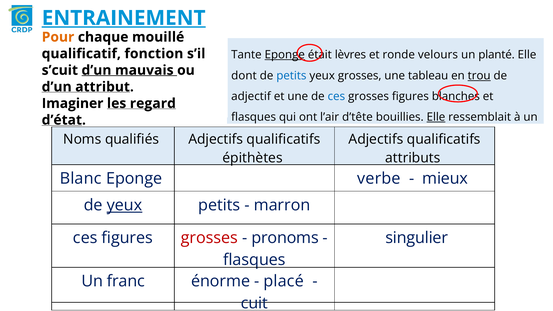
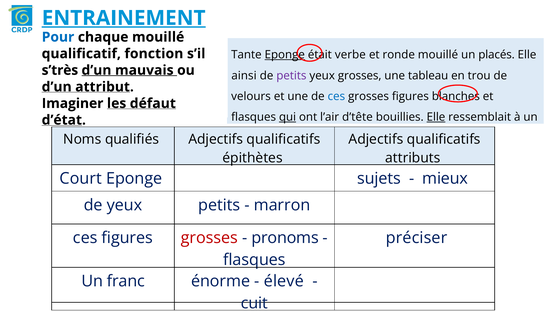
Pour colour: orange -> blue
lèvres: lèvres -> verbe
ronde velours: velours -> mouillé
planté: planté -> placés
s’cuit: s’cuit -> s’très
dont: dont -> ainsi
petits at (291, 76) colour: blue -> purple
trou underline: present -> none
adjectif: adjectif -> velours
regard: regard -> défaut
qui underline: none -> present
Blanc at (81, 179): Blanc -> Court
verbe: verbe -> sujets
yeux at (124, 205) underline: present -> none
singulier: singulier -> préciser
placé: placé -> élevé
